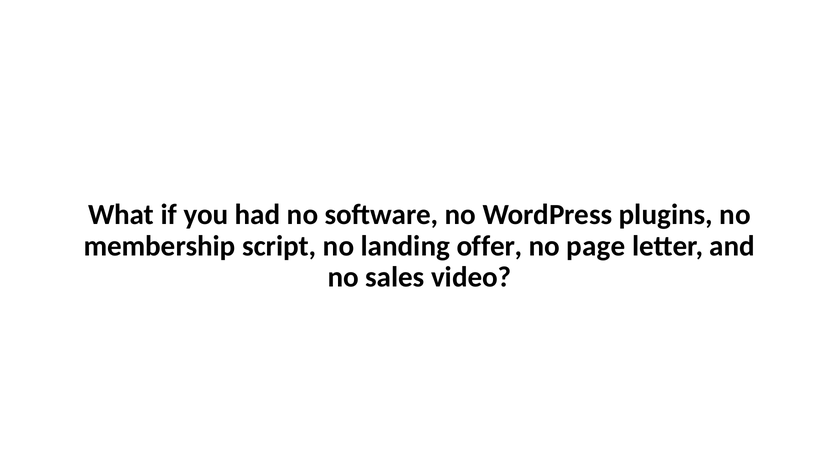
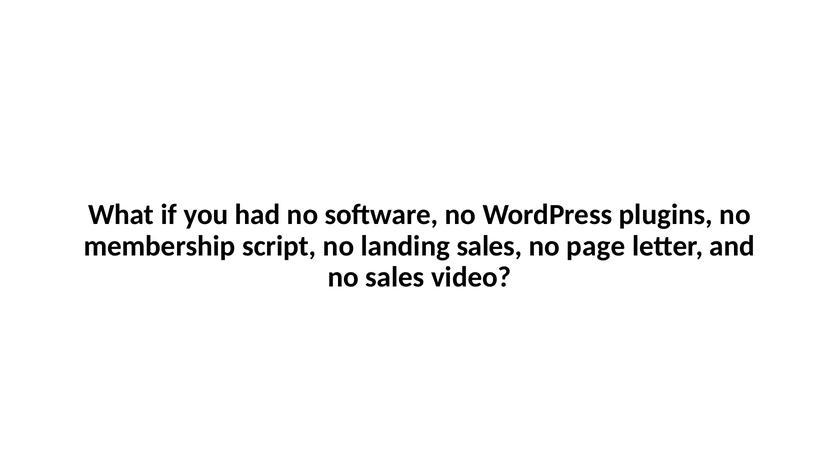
landing offer: offer -> sales
